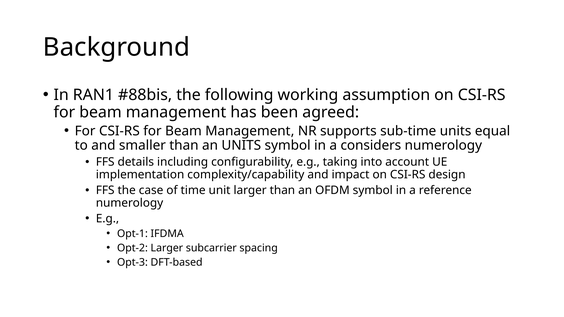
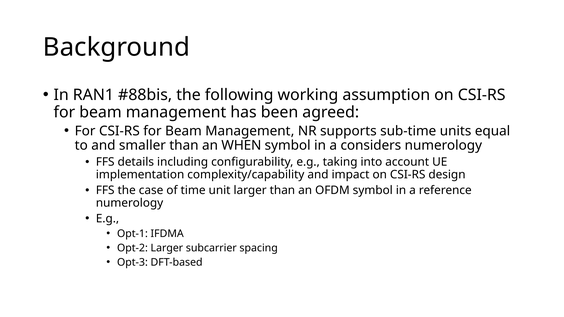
an UNITS: UNITS -> WHEN
